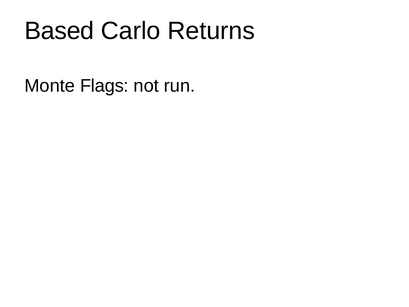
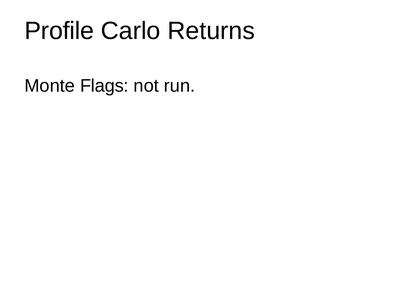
Based: Based -> Profile
